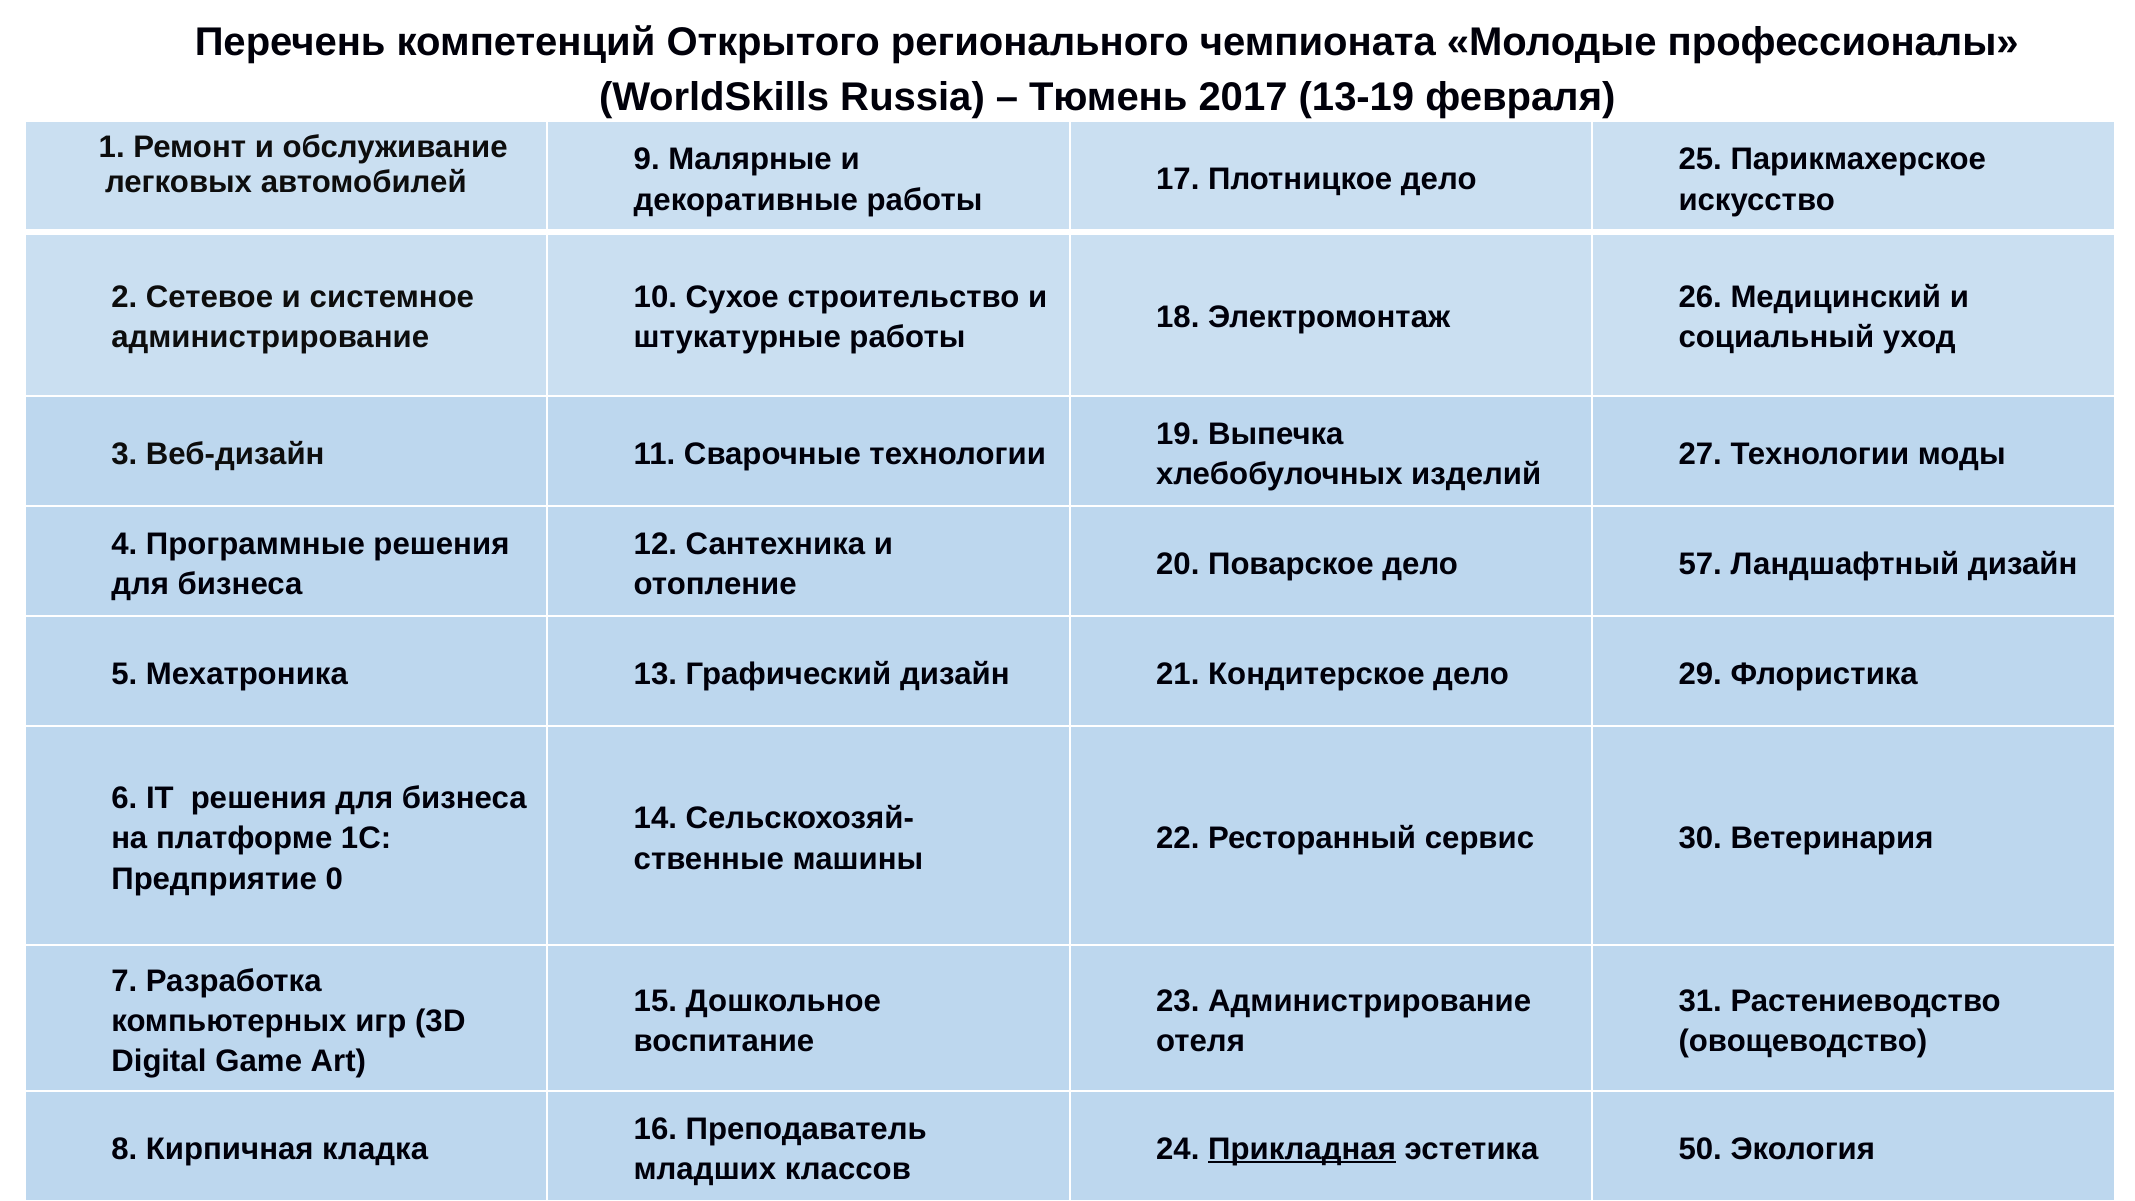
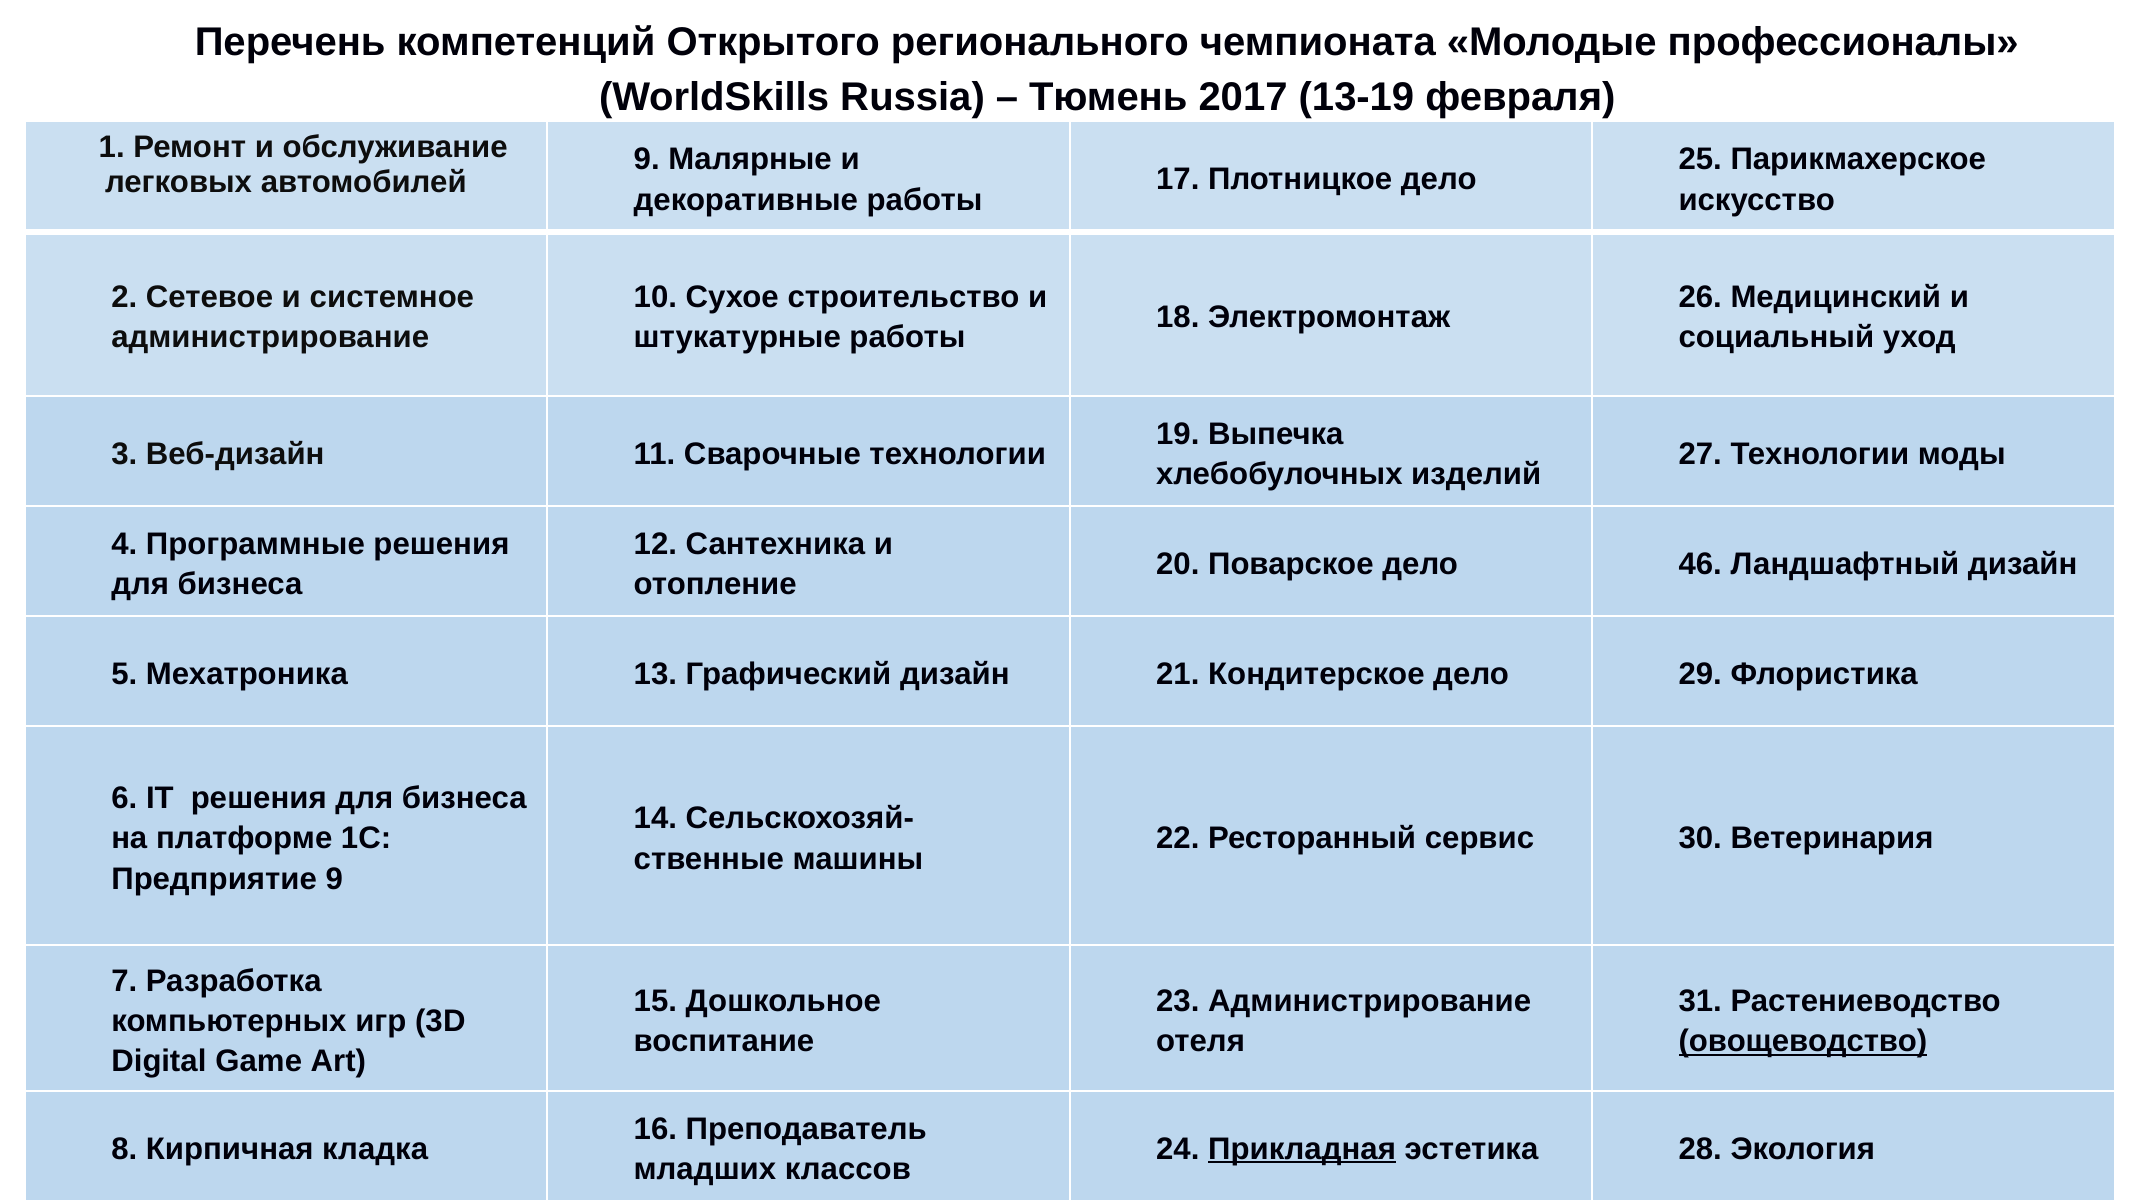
57: 57 -> 46
Предприятие 0: 0 -> 9
овощеводство underline: none -> present
50: 50 -> 28
